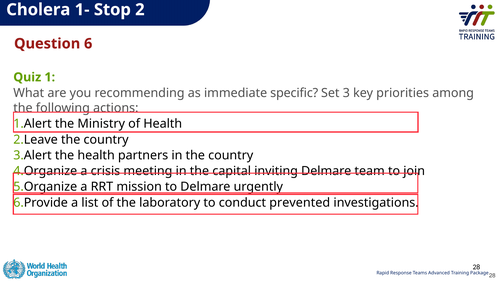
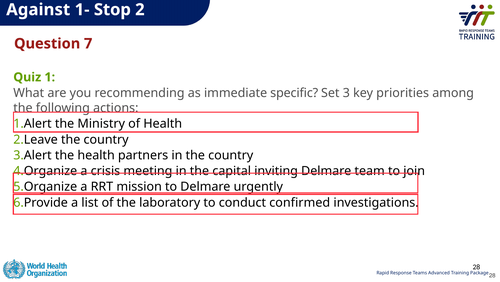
Cholera: Cholera -> Against
6: 6 -> 7
prevented: prevented -> confirmed
